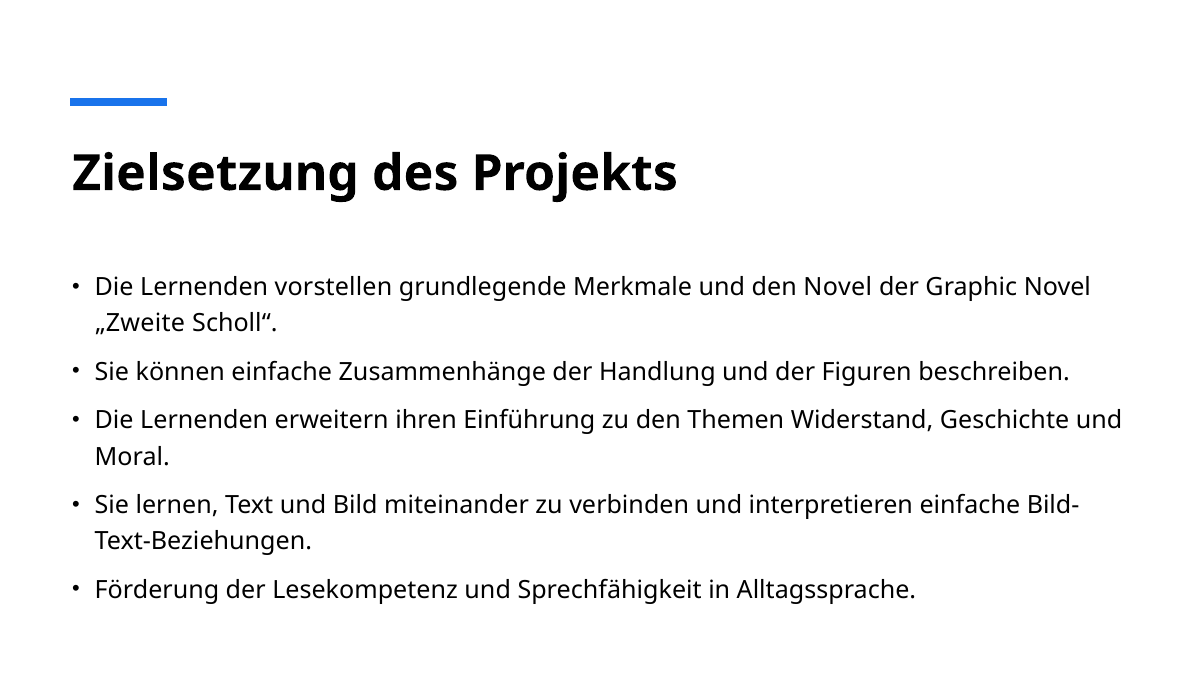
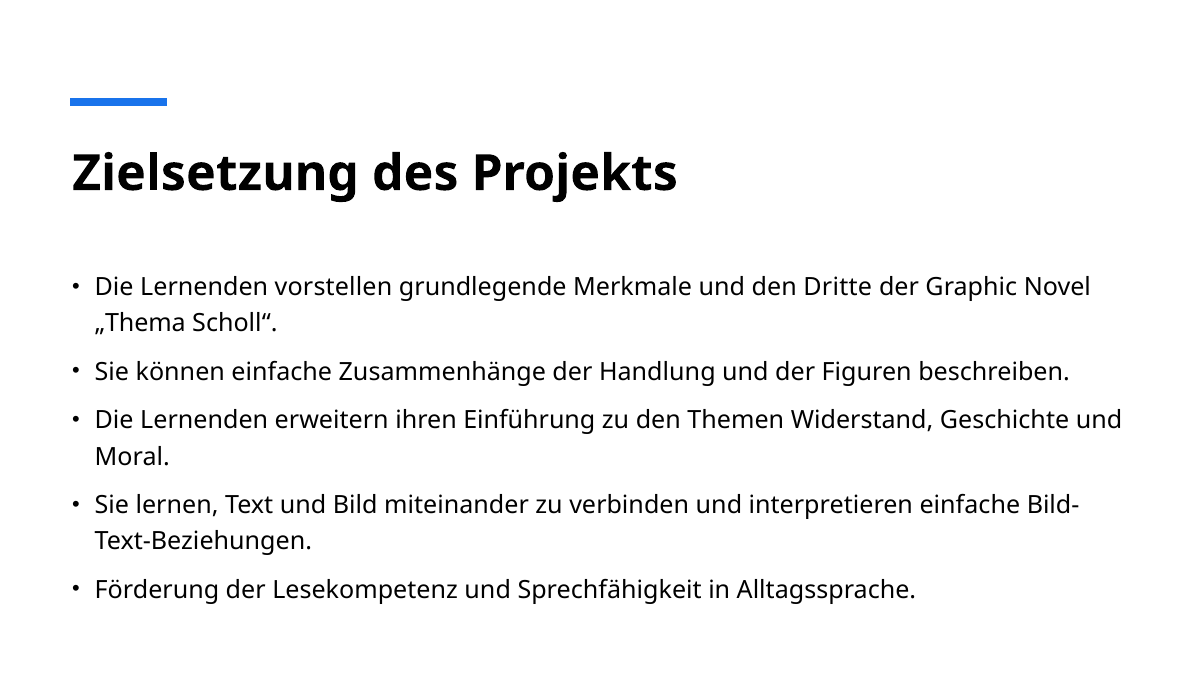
den Novel: Novel -> Dritte
„Zweite: „Zweite -> „Thema
